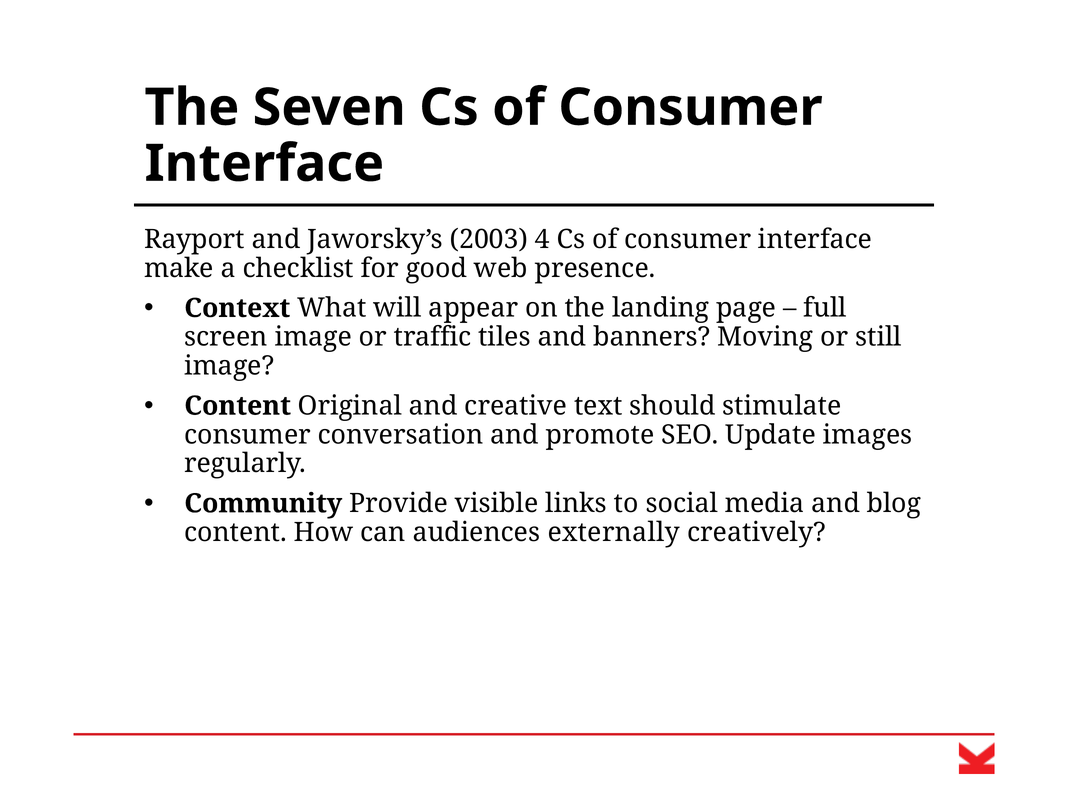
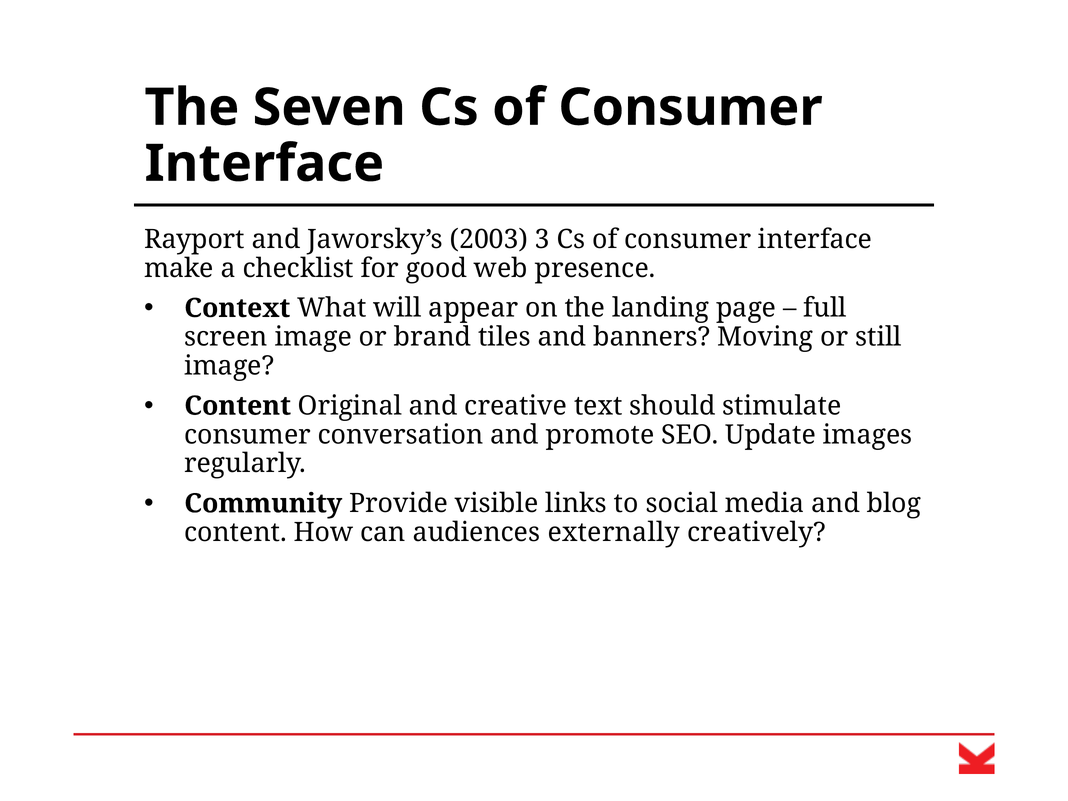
4: 4 -> 3
traffic: traffic -> brand
